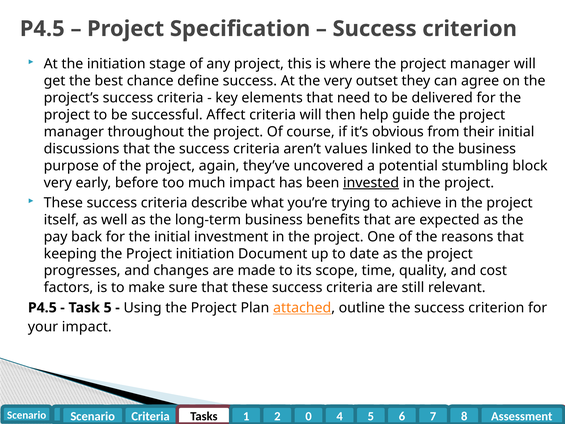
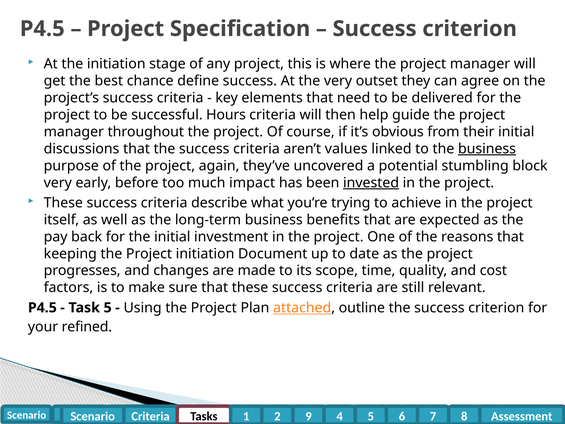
Affect: Affect -> Hours
business at (487, 149) underline: none -> present
your impact: impact -> refined
0 at (309, 416): 0 -> 9
